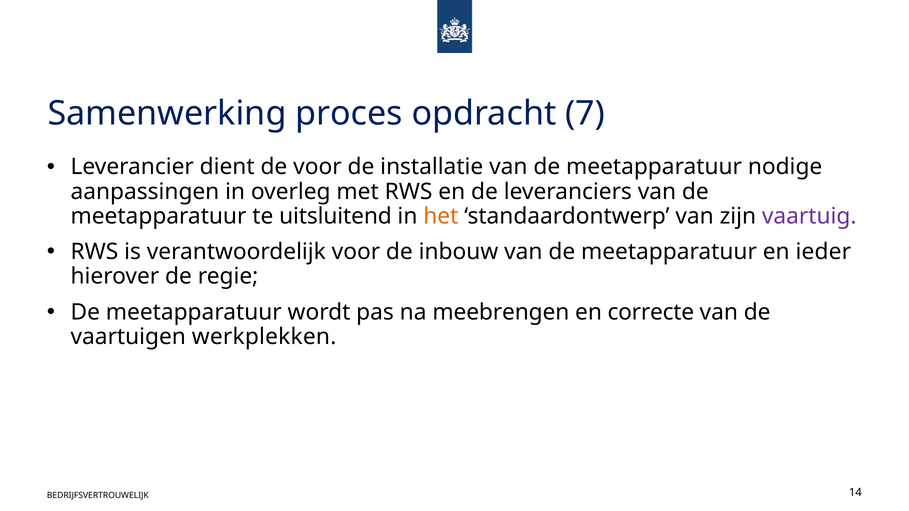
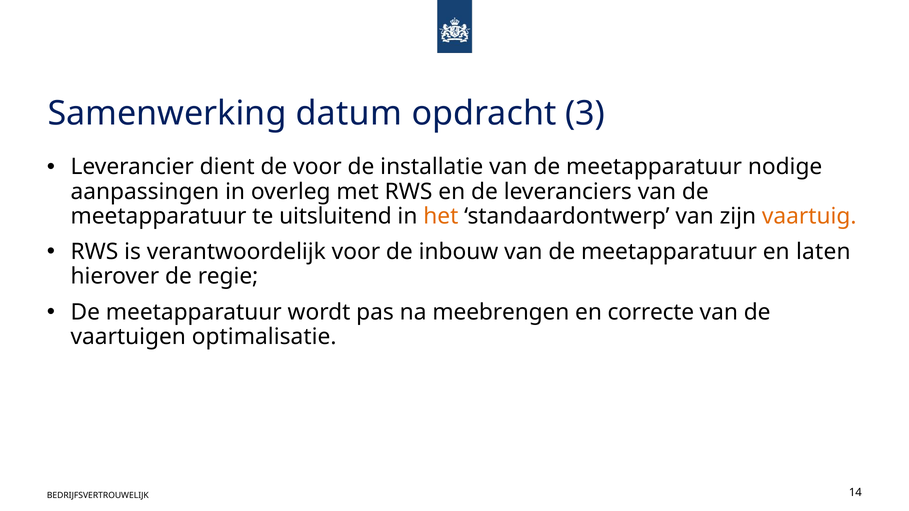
proces: proces -> datum
7: 7 -> 3
vaartuig colour: purple -> orange
ieder: ieder -> laten
werkplekken: werkplekken -> optimalisatie
